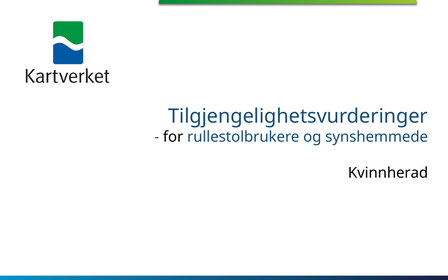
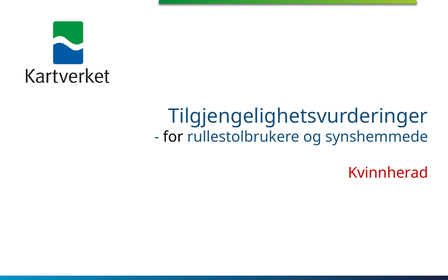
Kvinnherad colour: black -> red
